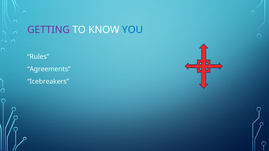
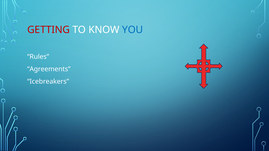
GETTING colour: purple -> red
